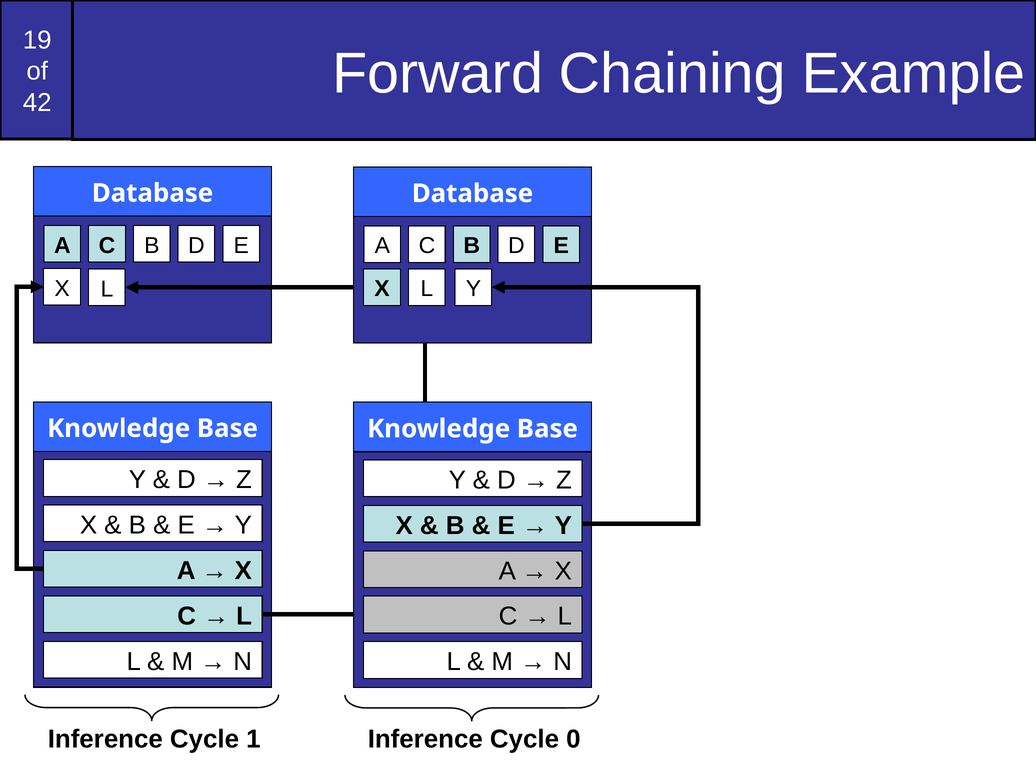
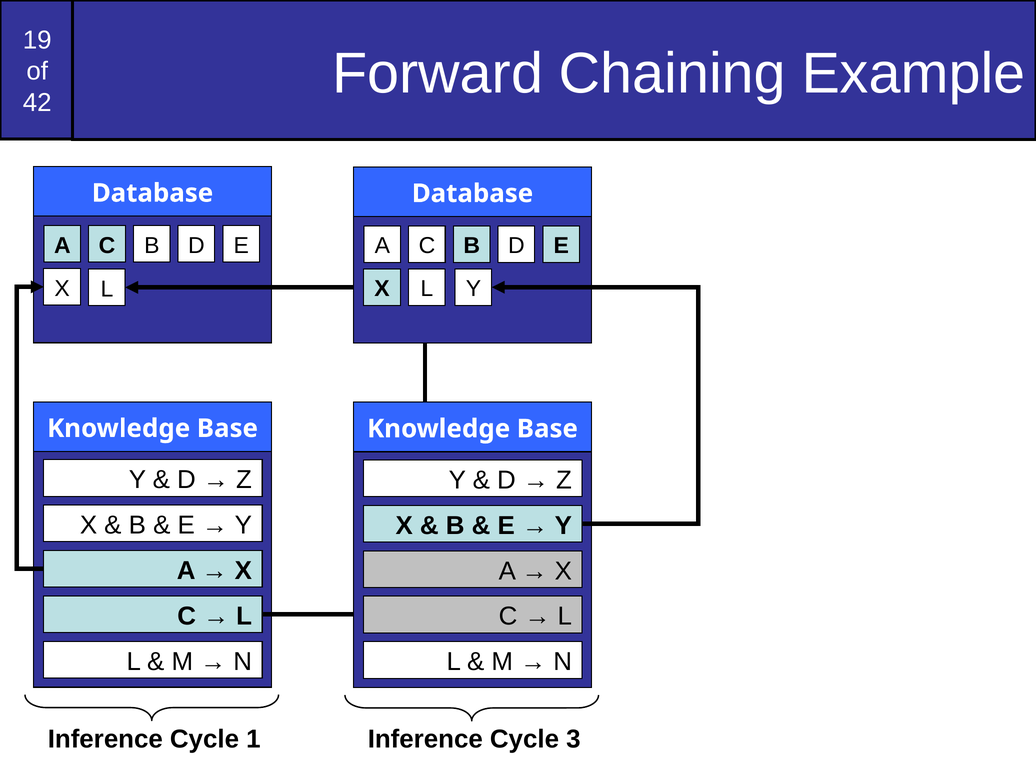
0: 0 -> 3
